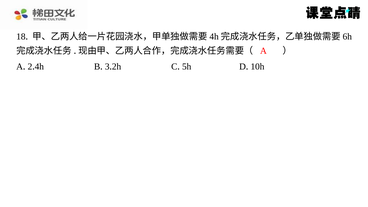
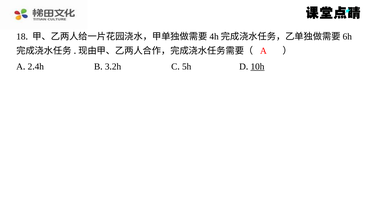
10h underline: none -> present
